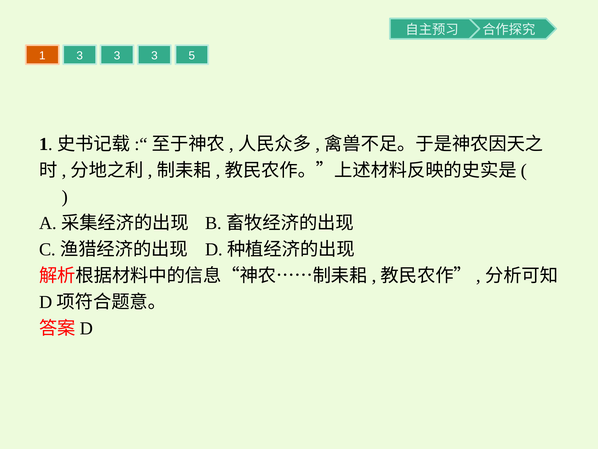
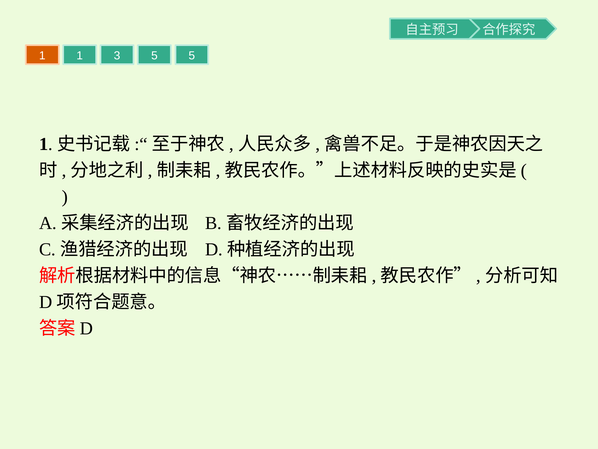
1 3: 3 -> 1
3 at (154, 55): 3 -> 5
